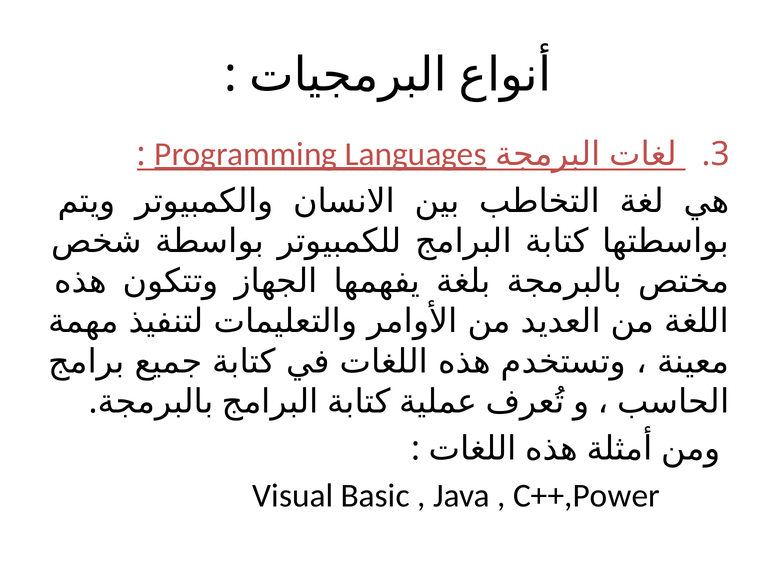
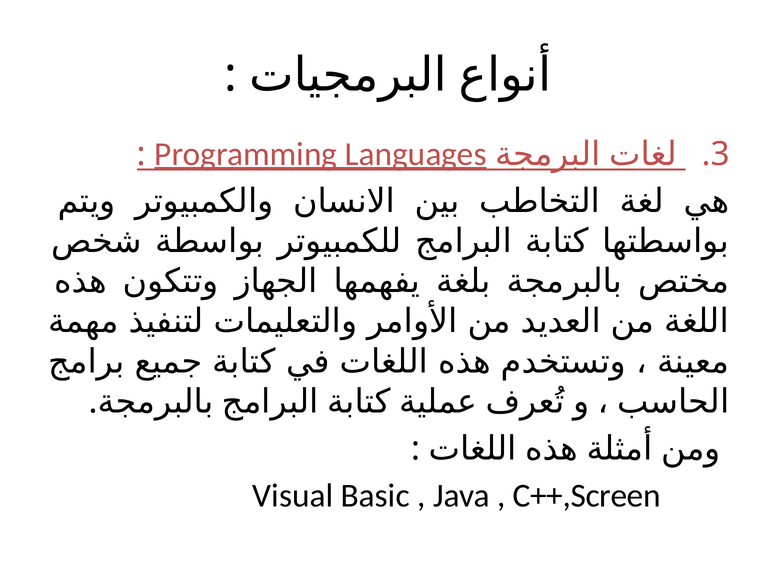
C++,Power: C++,Power -> C++,Screen
